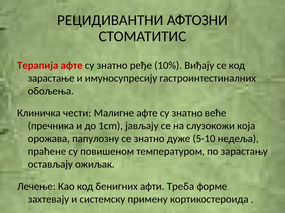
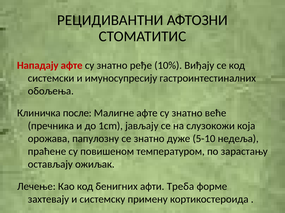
Терапија: Терапија -> Нападају
зарастање: зарастање -> системски
чести: чести -> после
